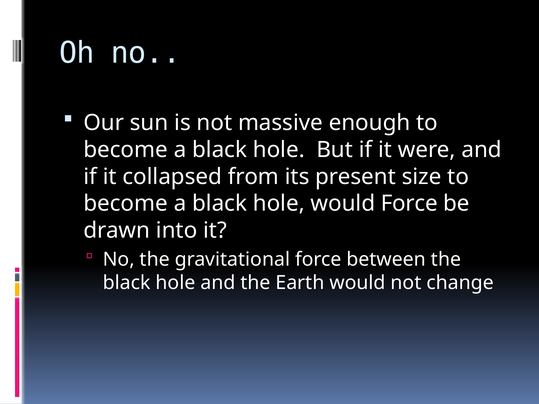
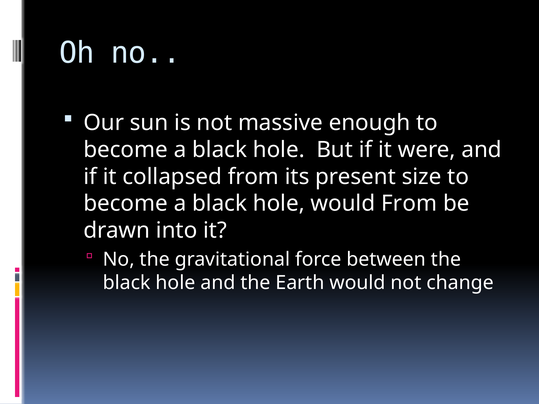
would Force: Force -> From
